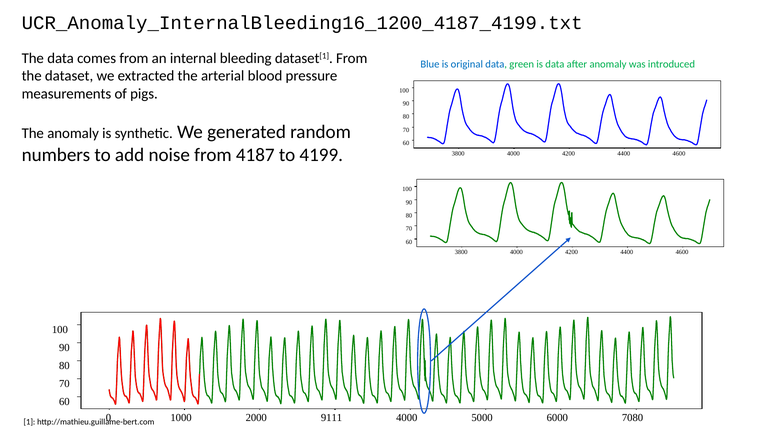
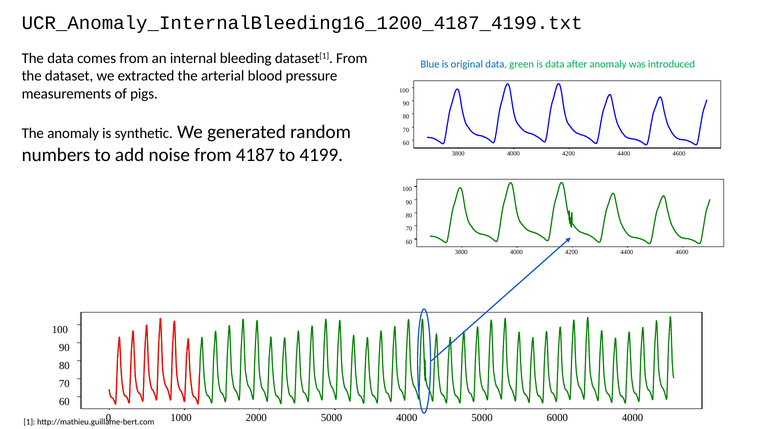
2000 9111: 9111 -> 5000
6000 7080: 7080 -> 4000
